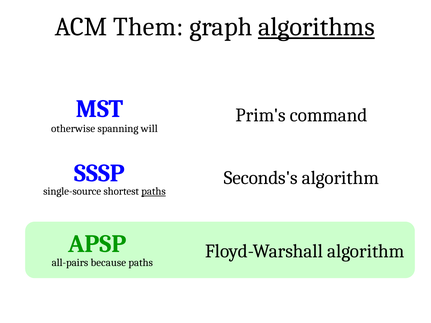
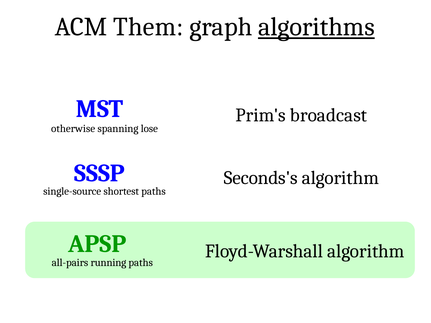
command: command -> broadcast
will: will -> lose
paths at (153, 191) underline: present -> none
because: because -> running
